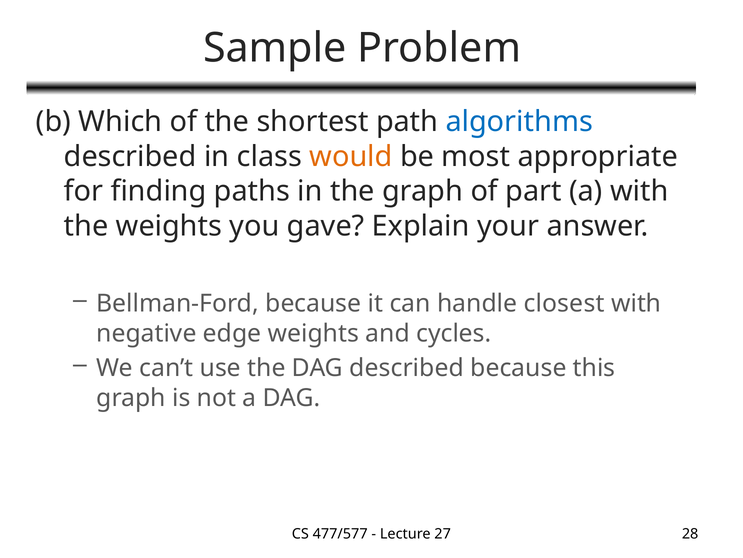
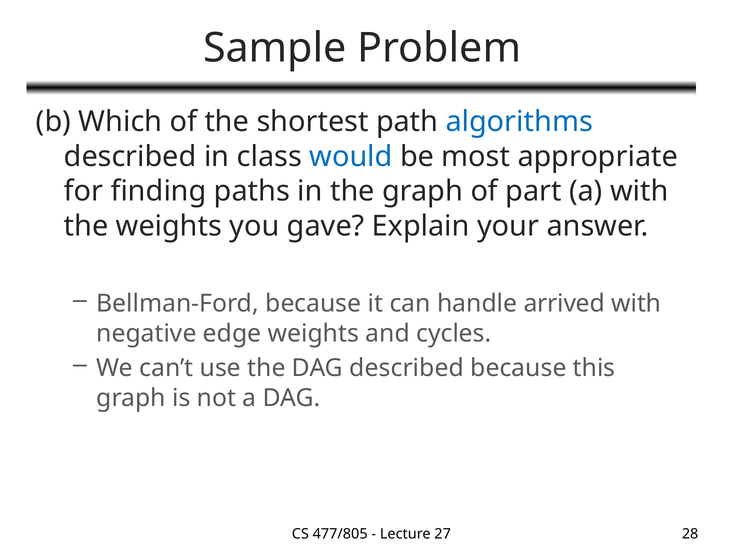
would colour: orange -> blue
closest: closest -> arrived
477/577: 477/577 -> 477/805
